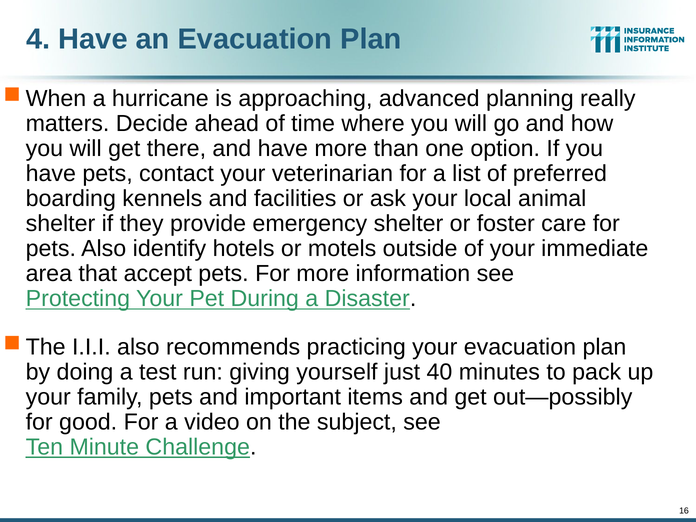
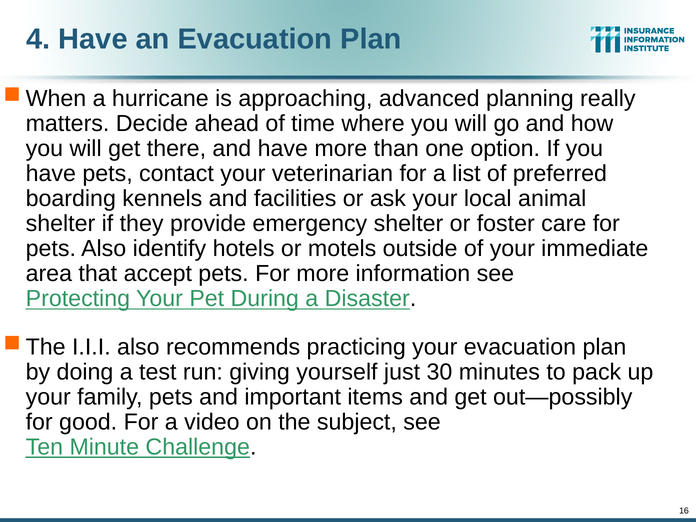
40: 40 -> 30
